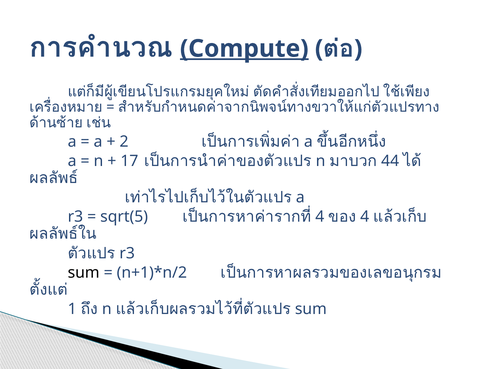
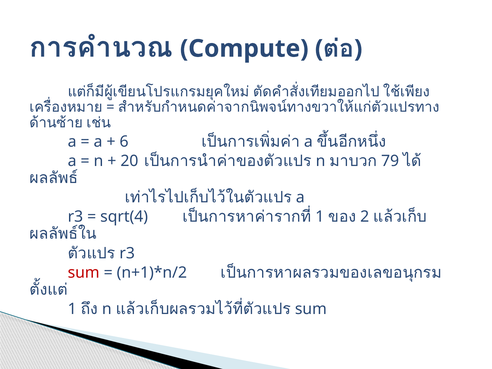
Compute underline: present -> none
2: 2 -> 6
17: 17 -> 20
44: 44 -> 79
sqrt(5: sqrt(5 -> sqrt(4
4 at (320, 217): 4 -> 1
4 at (365, 217): 4 -> 2
sum at (84, 273) colour: black -> red
